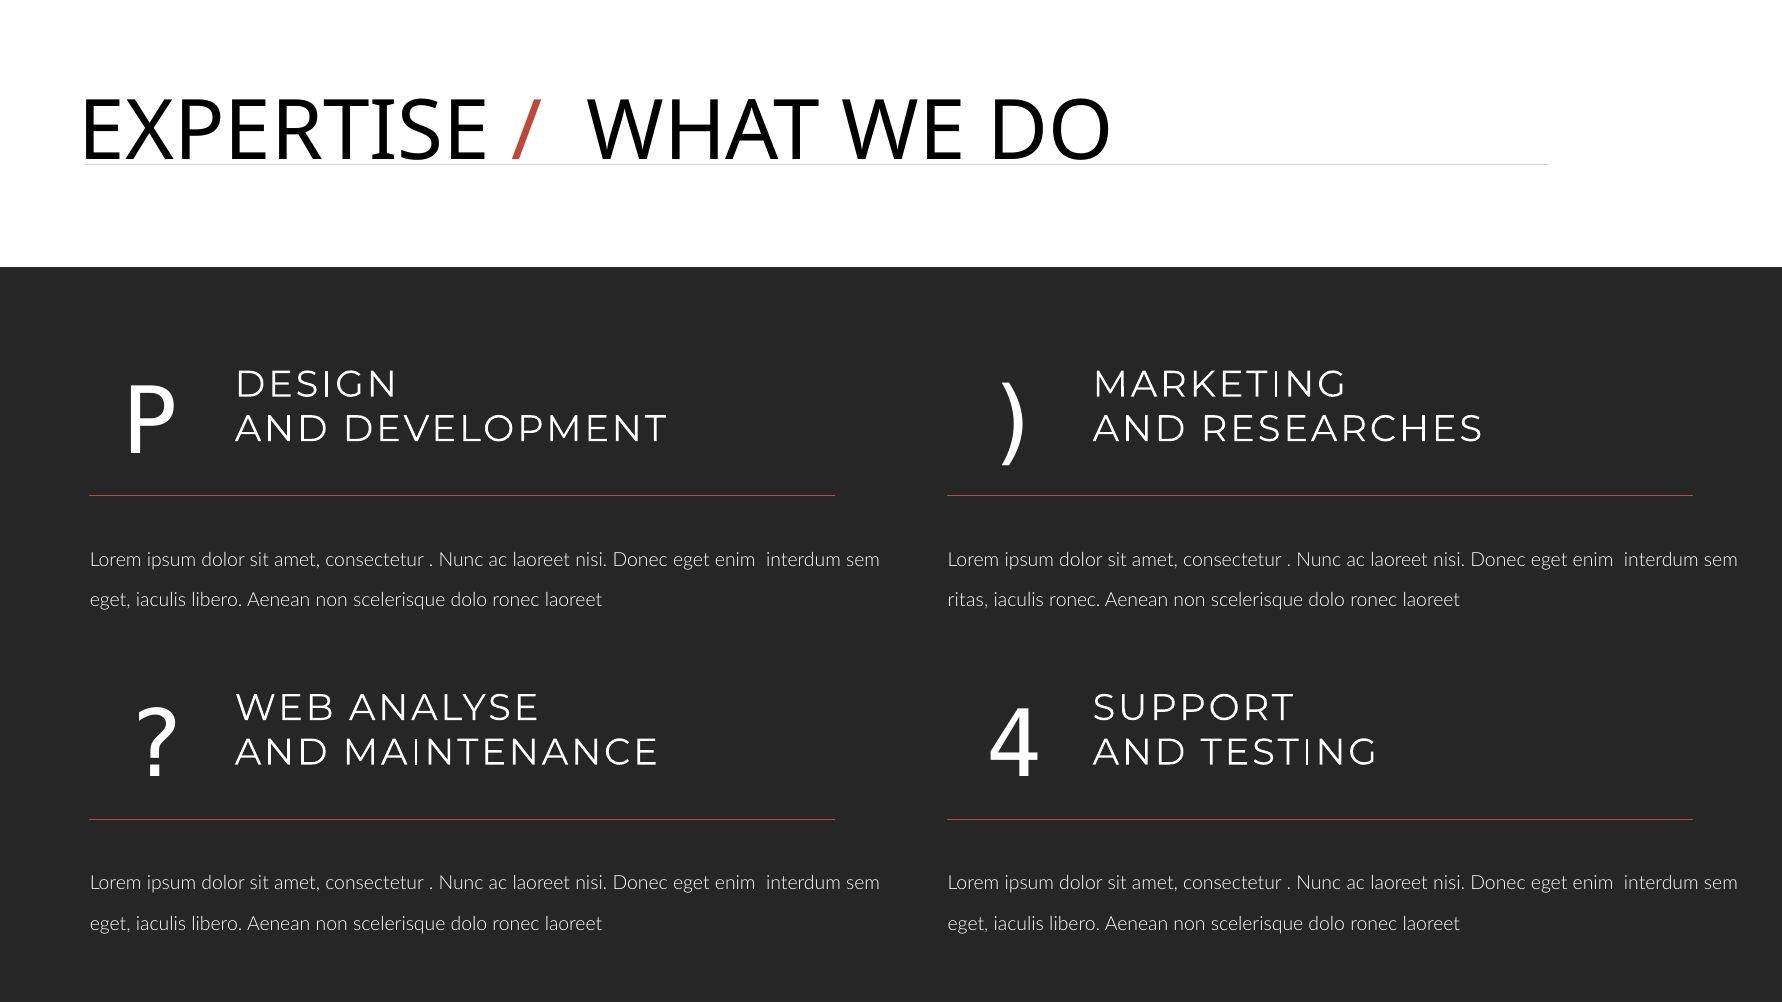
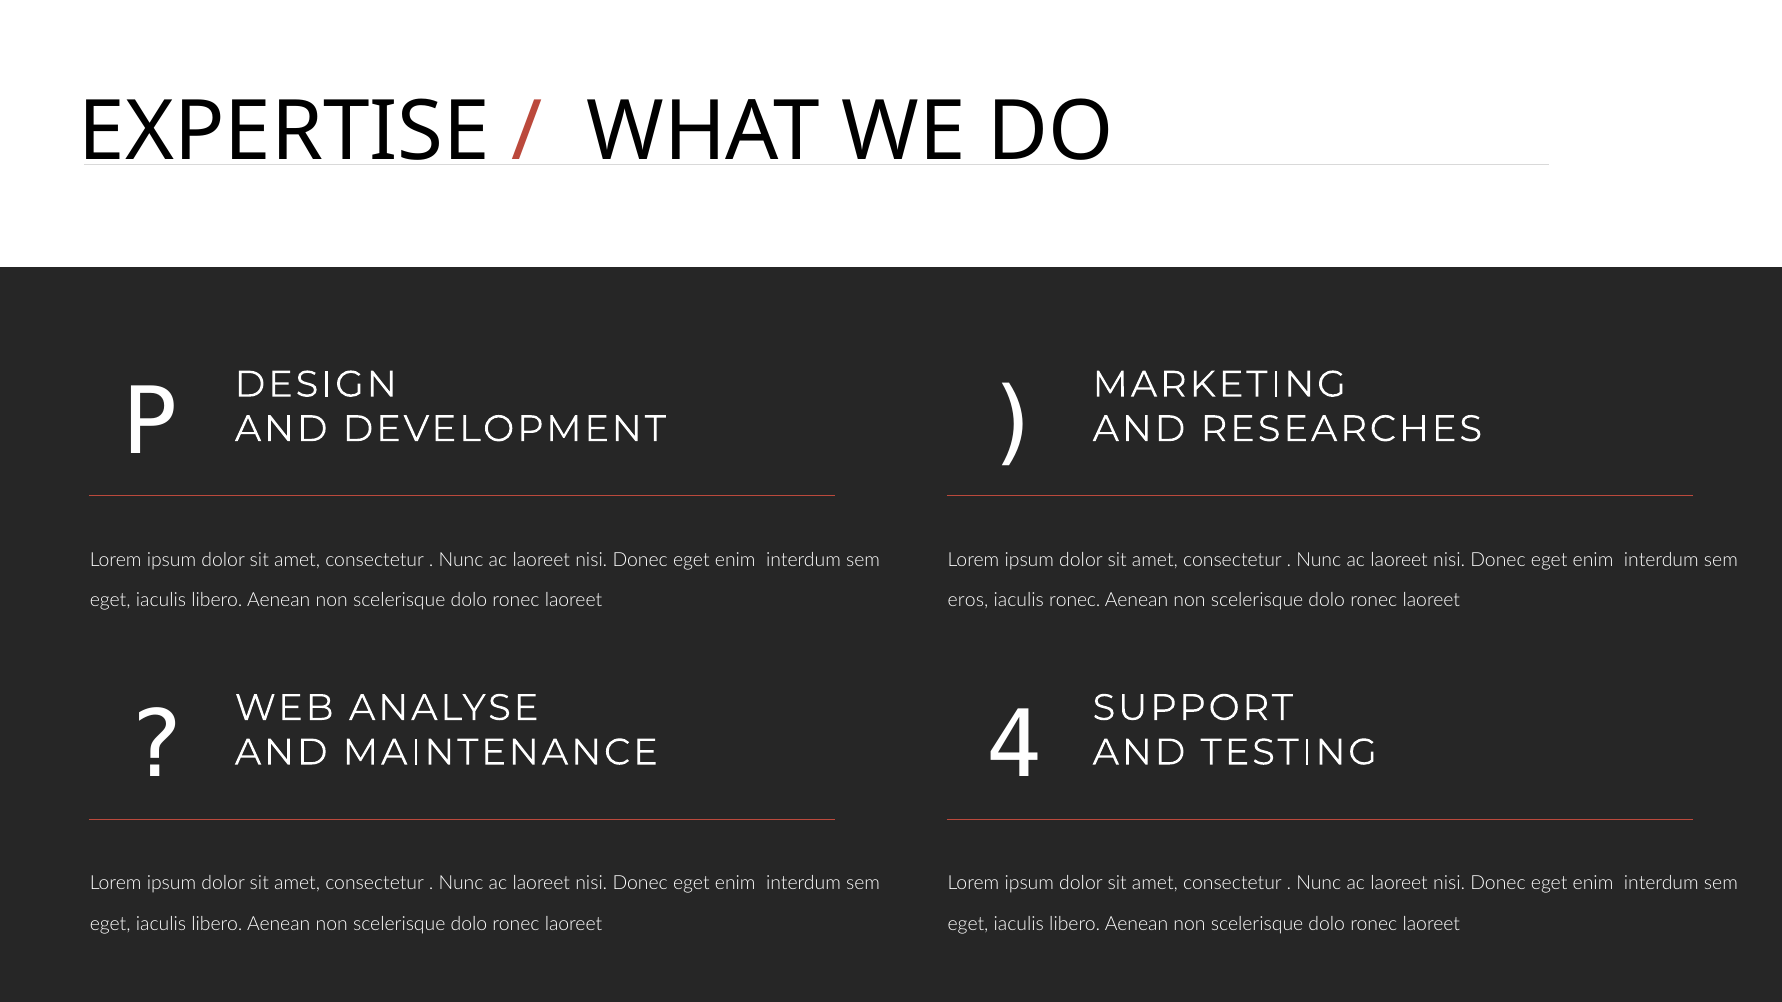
ritas: ritas -> eros
